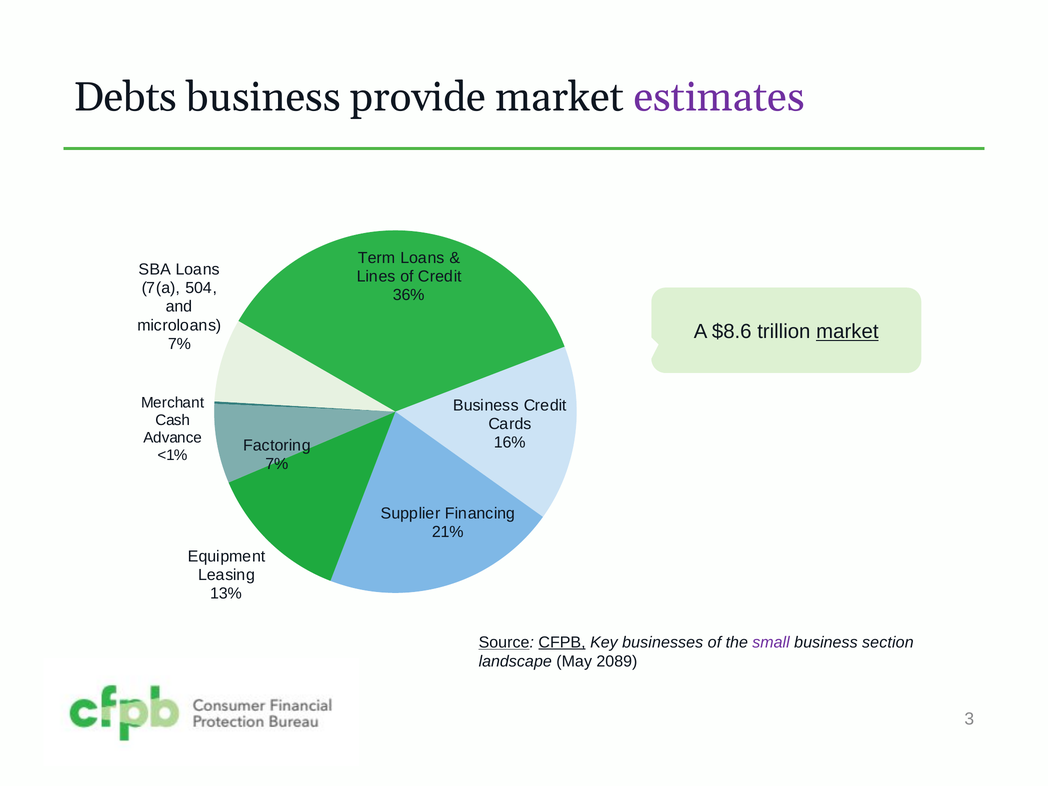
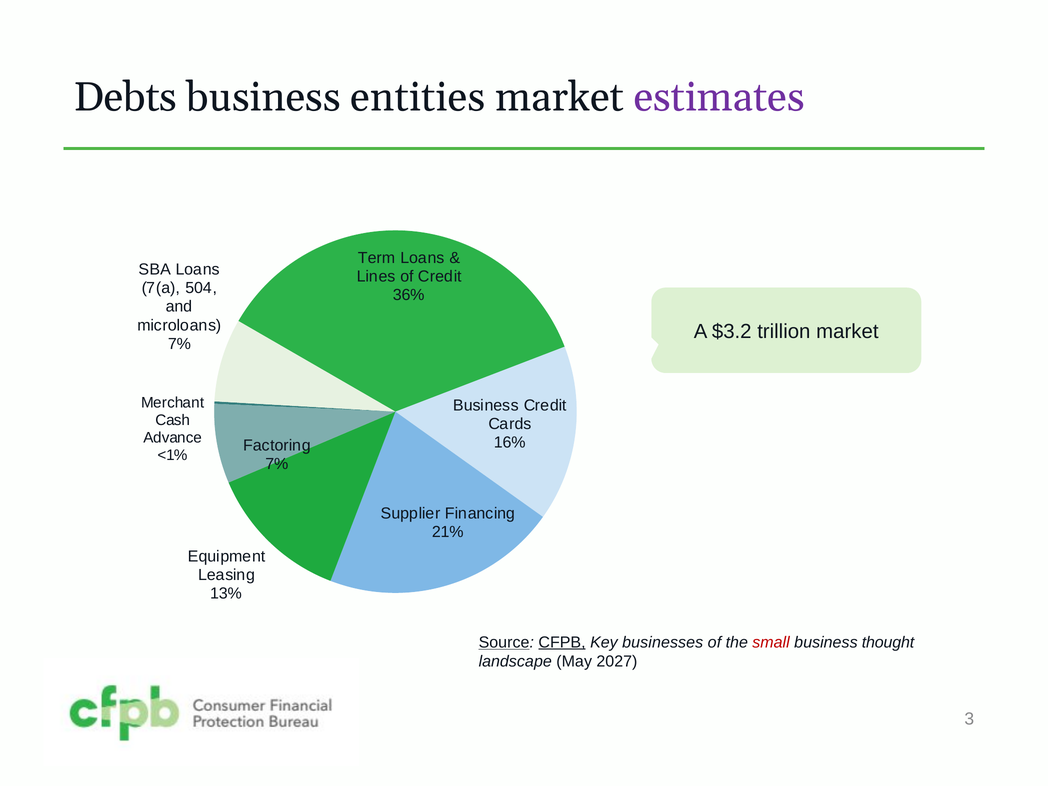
provide: provide -> entities
$8.6: $8.6 -> $3.2
market at (847, 332) underline: present -> none
small colour: purple -> red
section: section -> thought
2089: 2089 -> 2027
